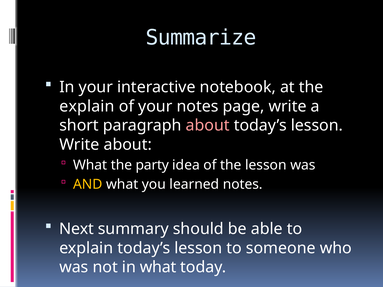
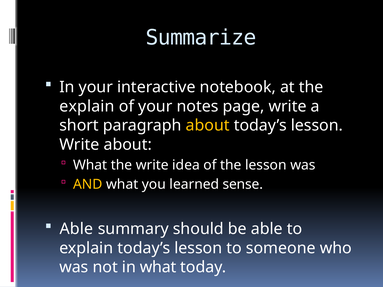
about at (208, 126) colour: pink -> yellow
the party: party -> write
learned notes: notes -> sense
Next at (77, 229): Next -> Able
